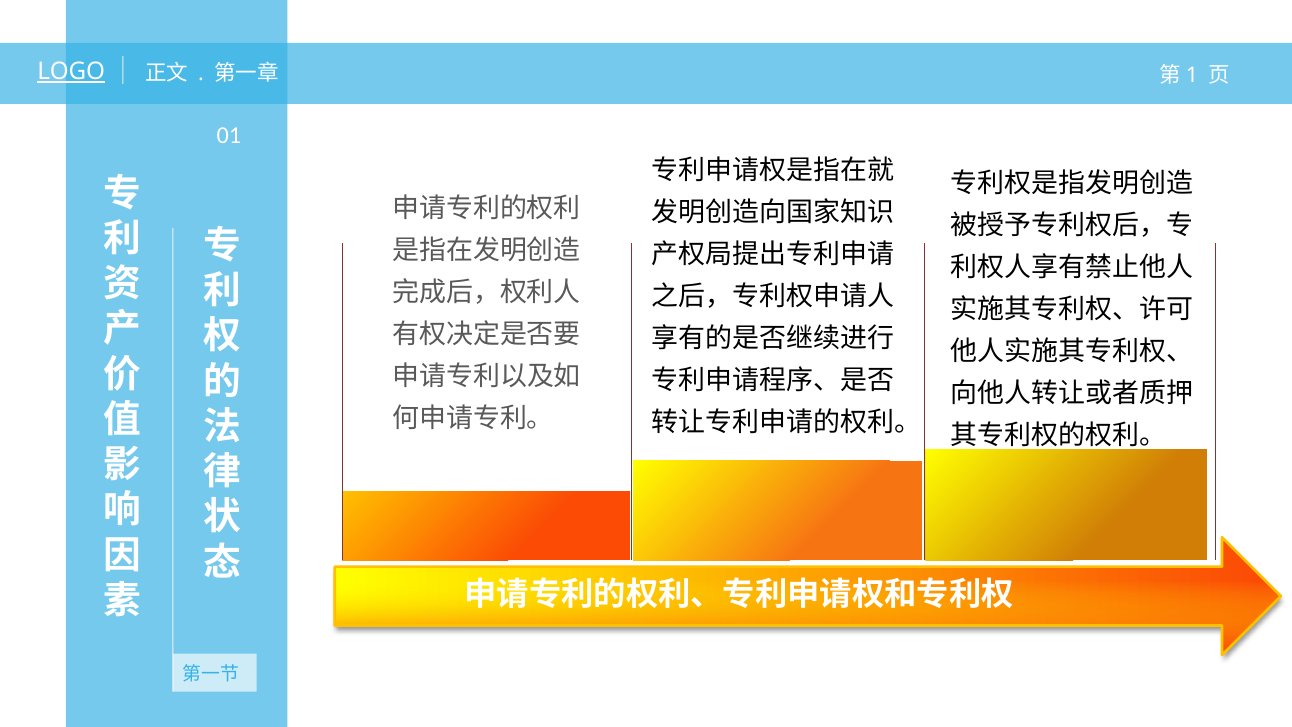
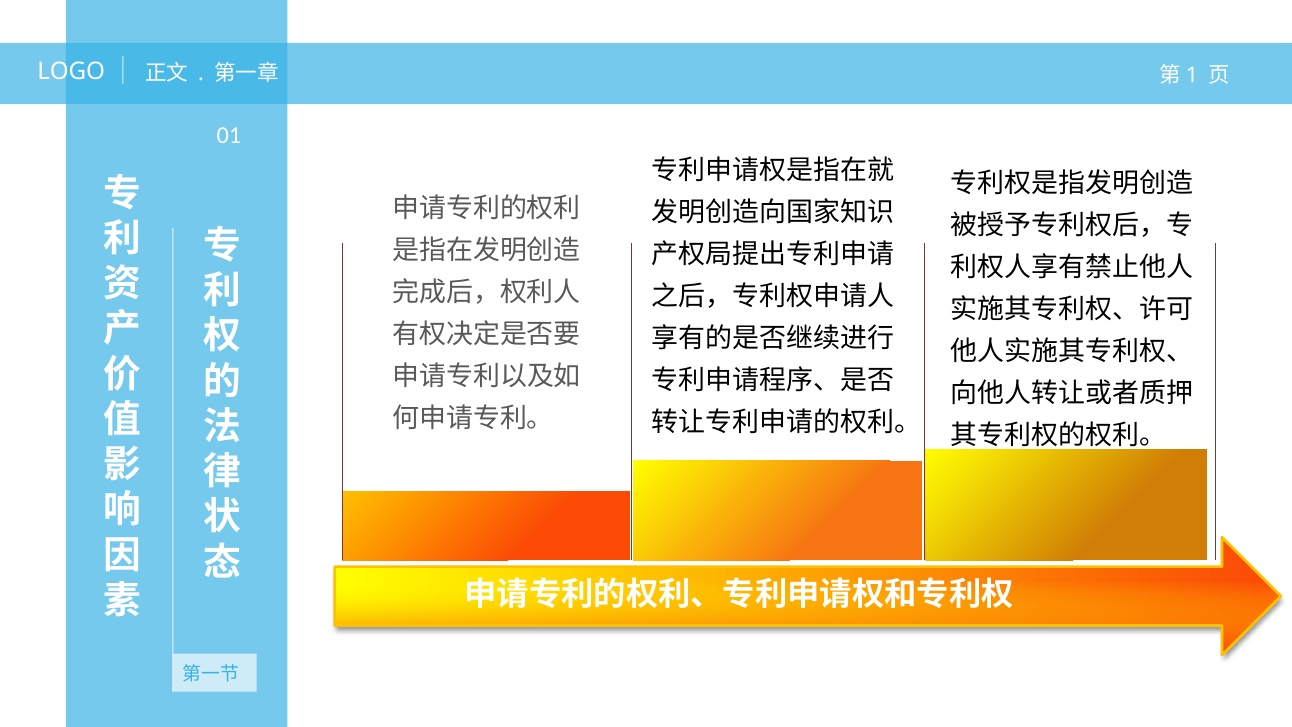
LOGO underline: present -> none
